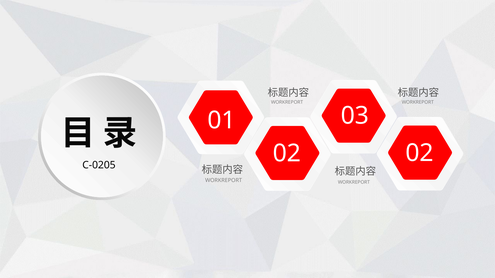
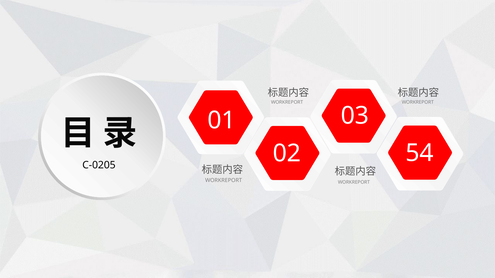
02 02: 02 -> 54
